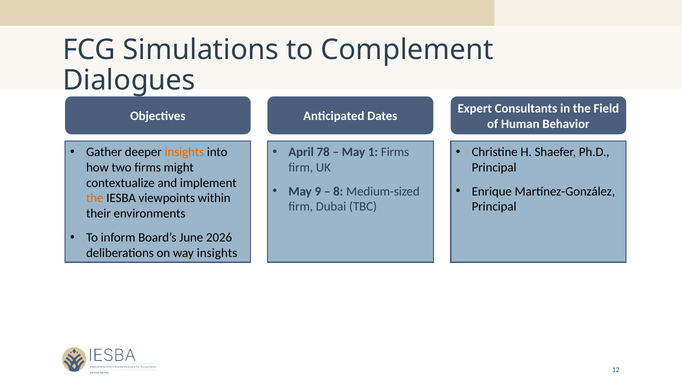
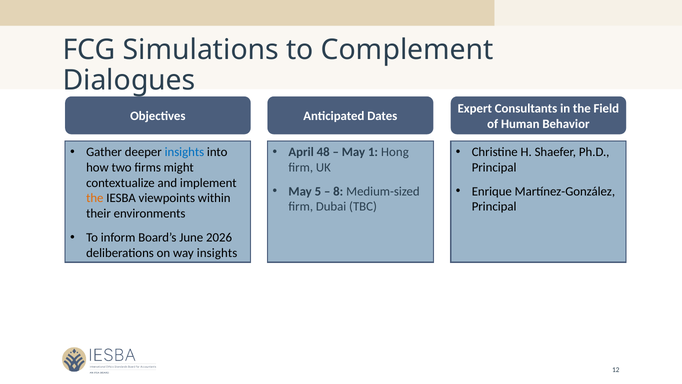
insights at (184, 152) colour: orange -> blue
78: 78 -> 48
1 Firms: Firms -> Hong
9: 9 -> 5
